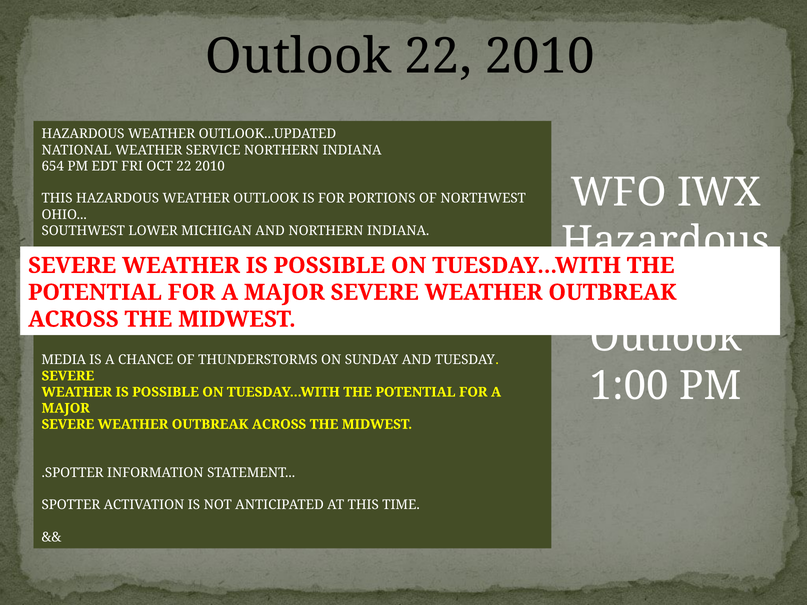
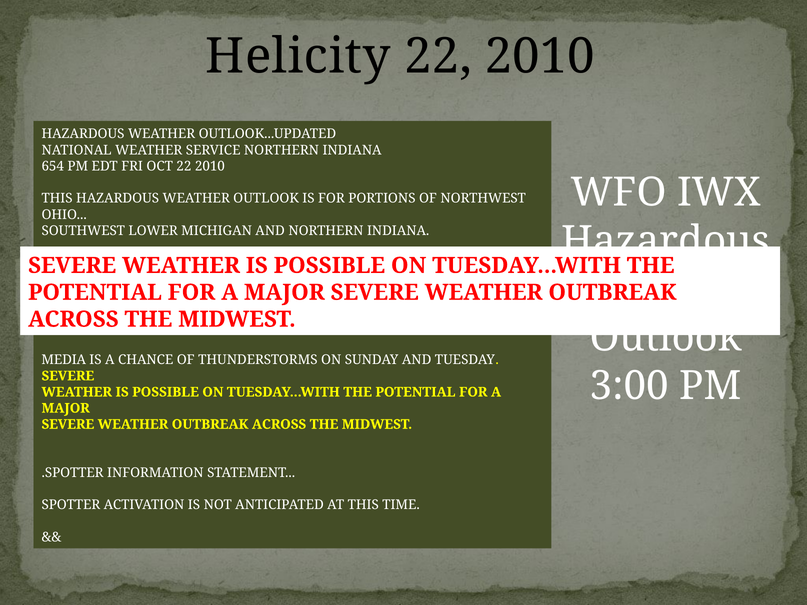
Outlook at (298, 56): Outlook -> Helicity
1:00: 1:00 -> 3:00
